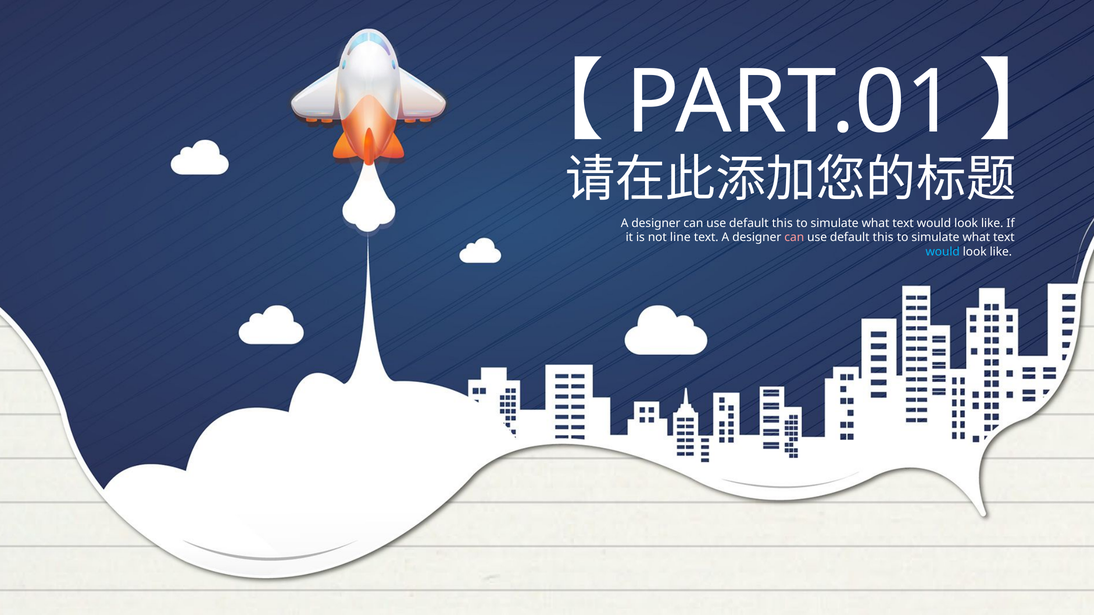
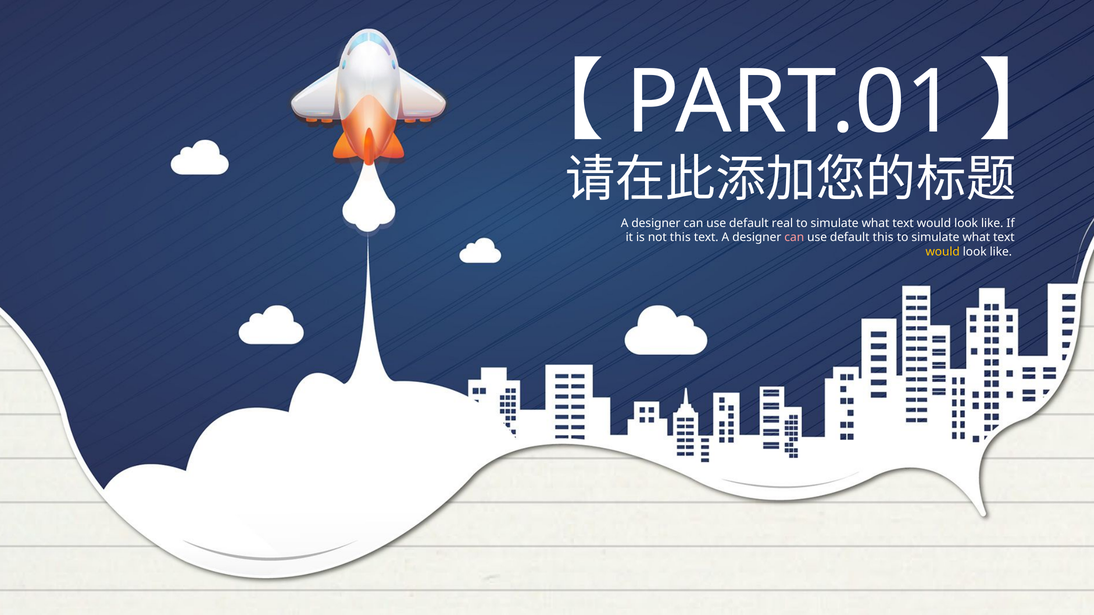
this at (782, 223): this -> real
not line: line -> this
would at (943, 252) colour: light blue -> yellow
